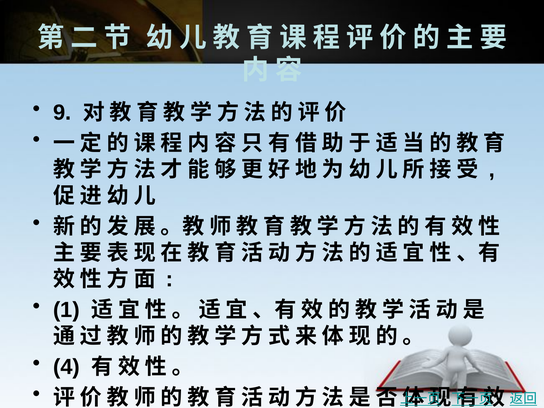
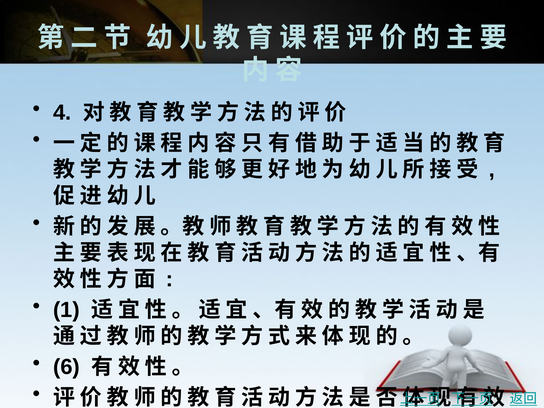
9: 9 -> 4
4: 4 -> 6
